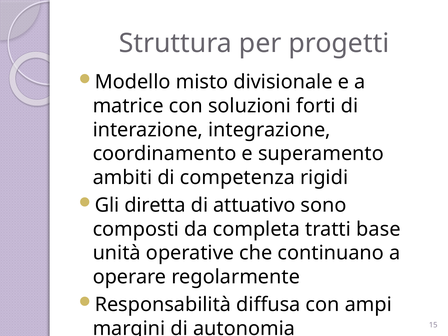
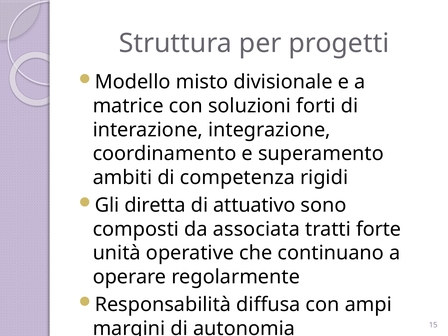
completa: completa -> associata
base: base -> forte
